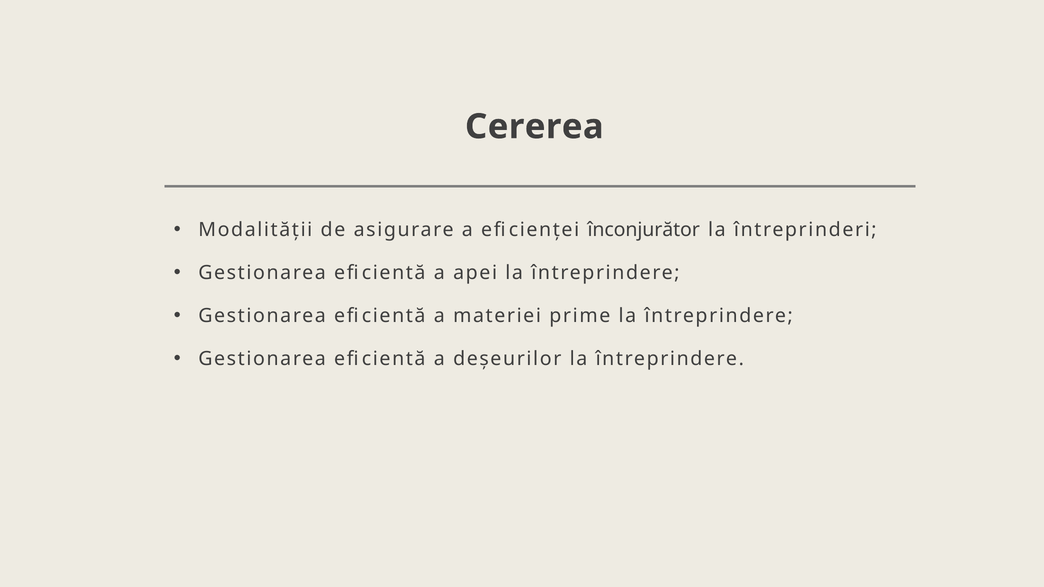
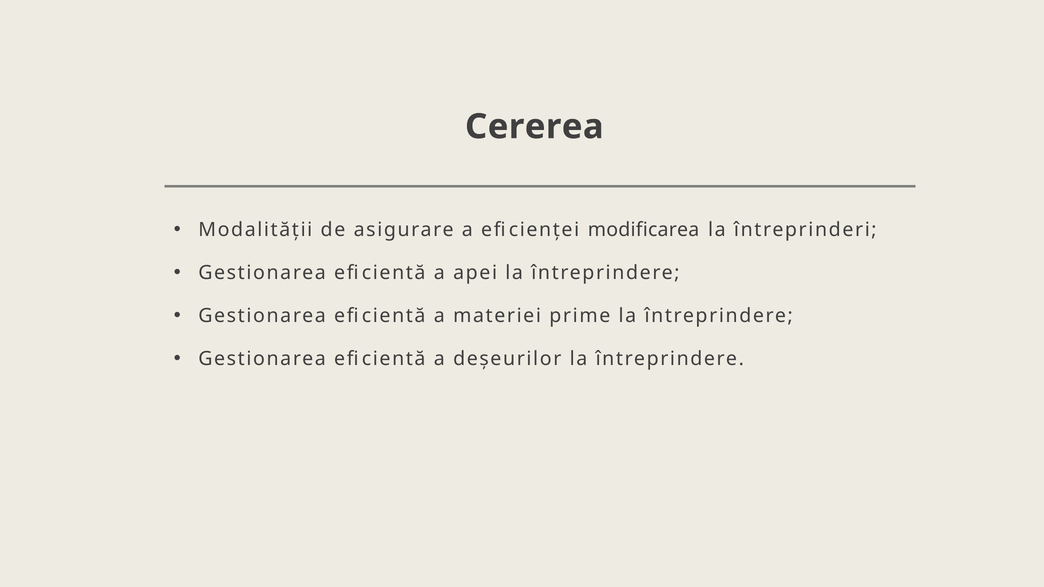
înconjurător: înconjurător -> modificarea
